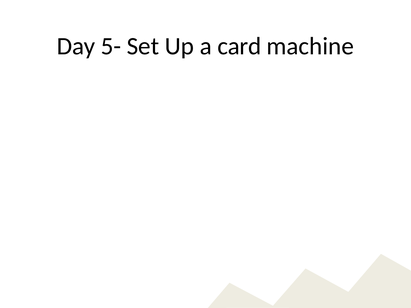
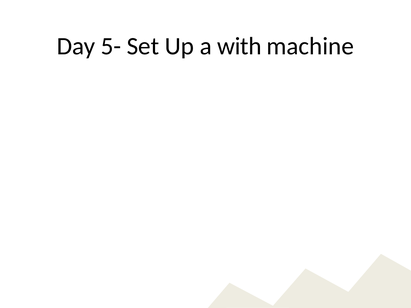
card: card -> with
